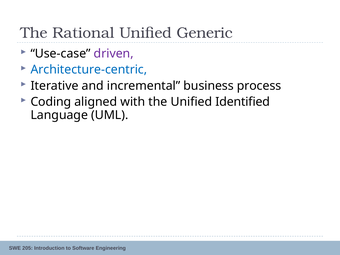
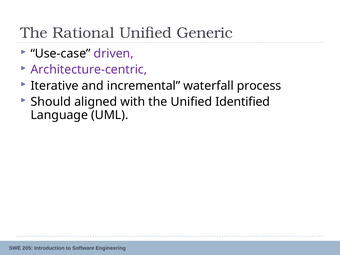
Architecture-centric colour: blue -> purple
business: business -> waterfall
Coding: Coding -> Should
